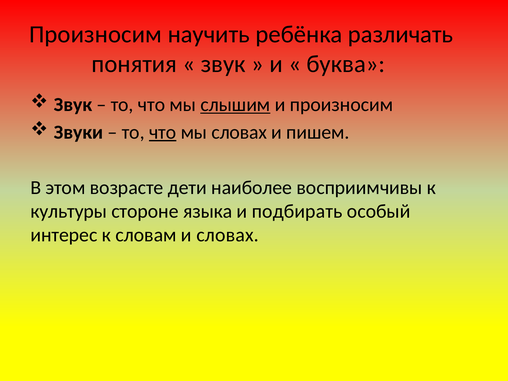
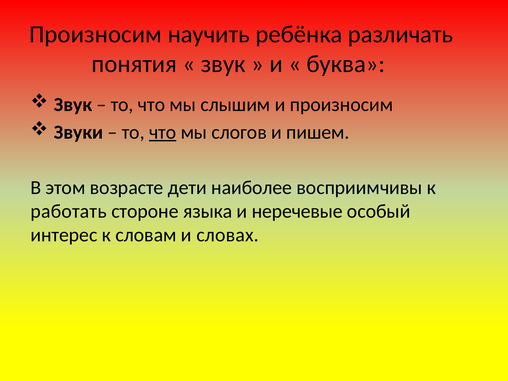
слышим underline: present -> none
мы словах: словах -> слогов
культуры: культуры -> работать
подбирать: подбирать -> неречевые
